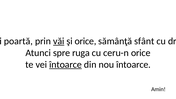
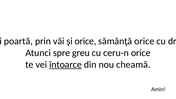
văi underline: present -> none
sămânţă sfânt: sfânt -> orice
ruga: ruga -> greu
nou întoarce: întoarce -> cheamă
